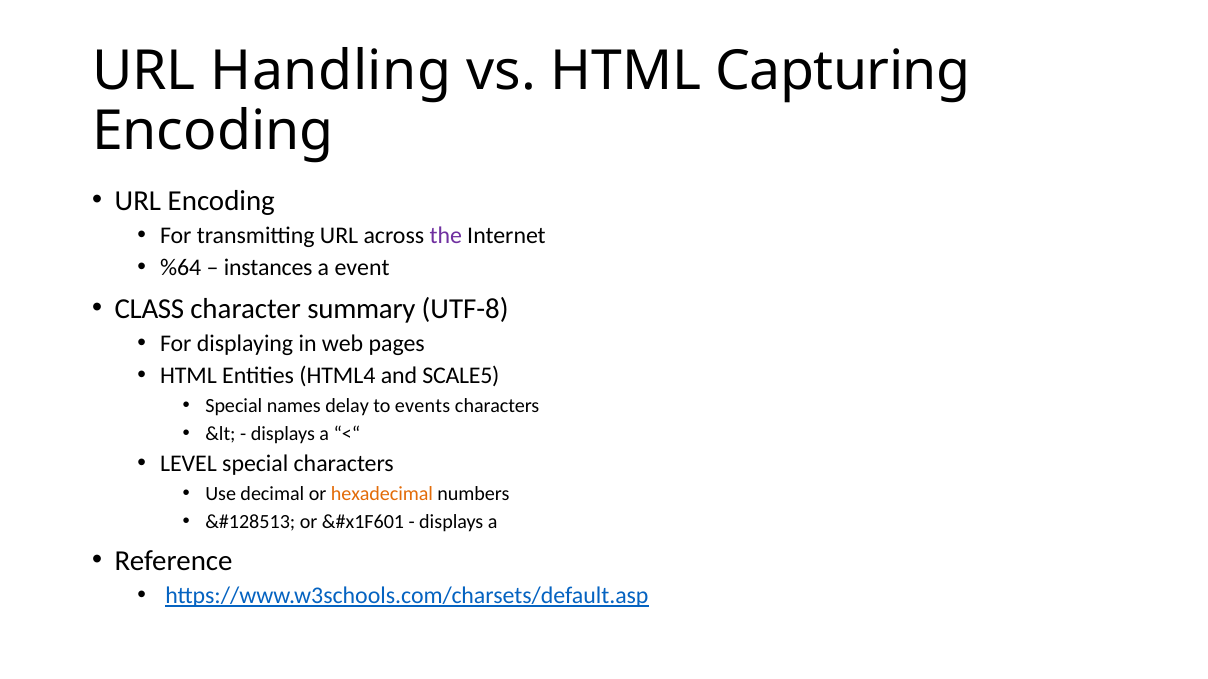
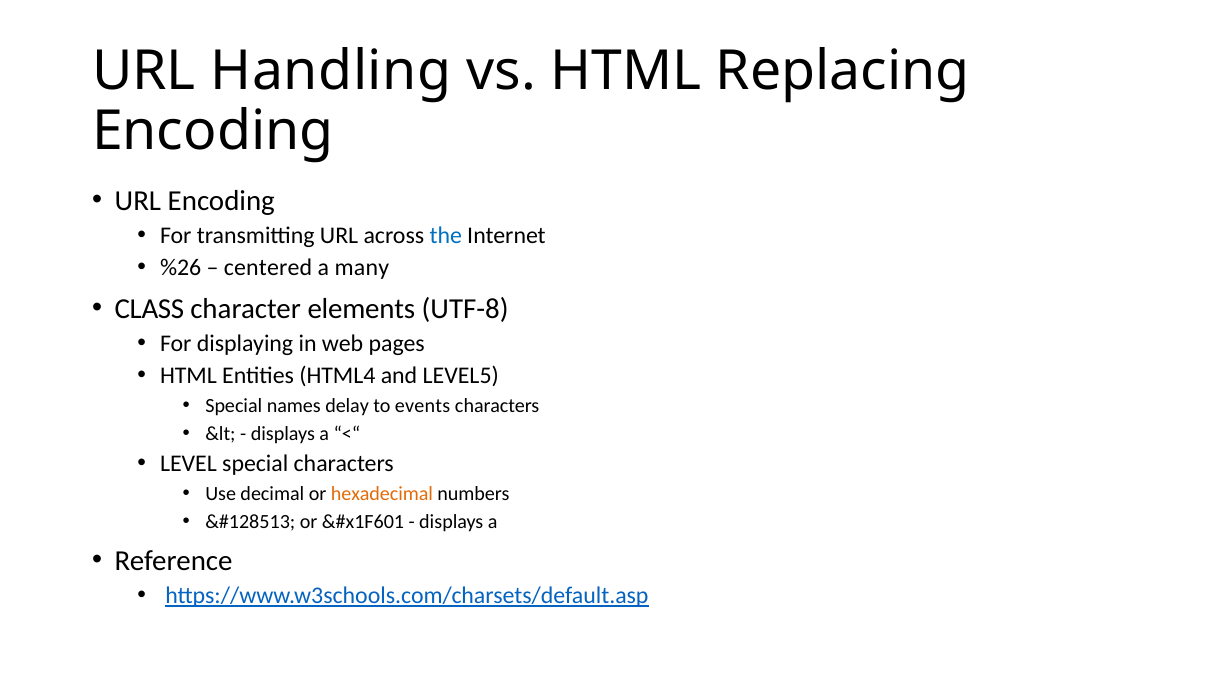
Capturing: Capturing -> Replacing
the colour: purple -> blue
%64: %64 -> %26
instances: instances -> centered
event: event -> many
summary: summary -> elements
SCALE5: SCALE5 -> LEVEL5
